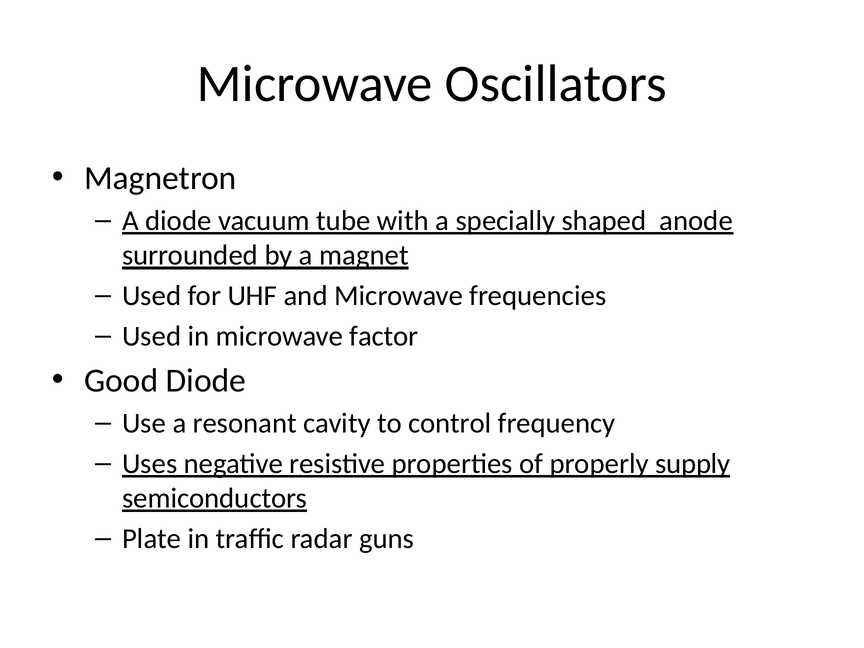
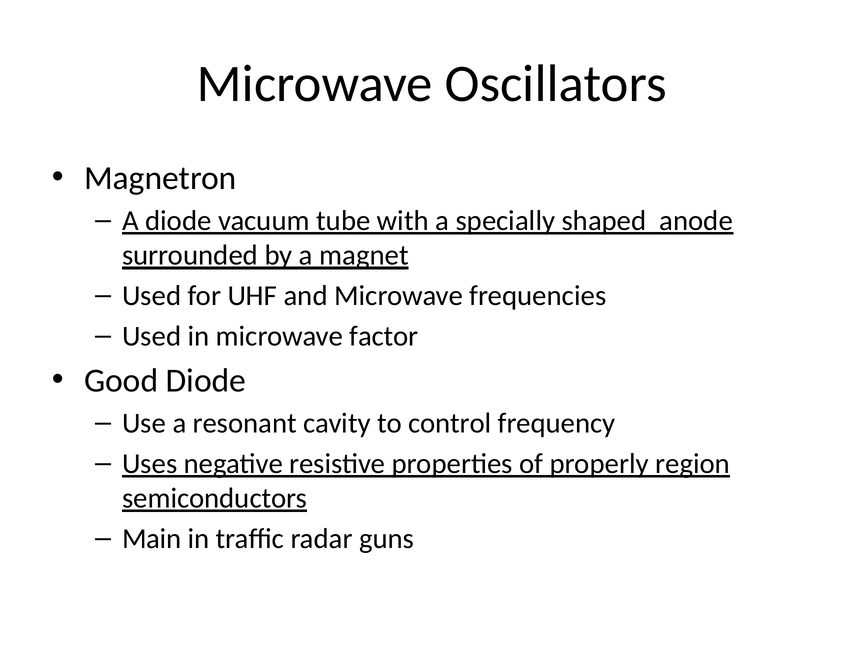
supply: supply -> region
Plate: Plate -> Main
